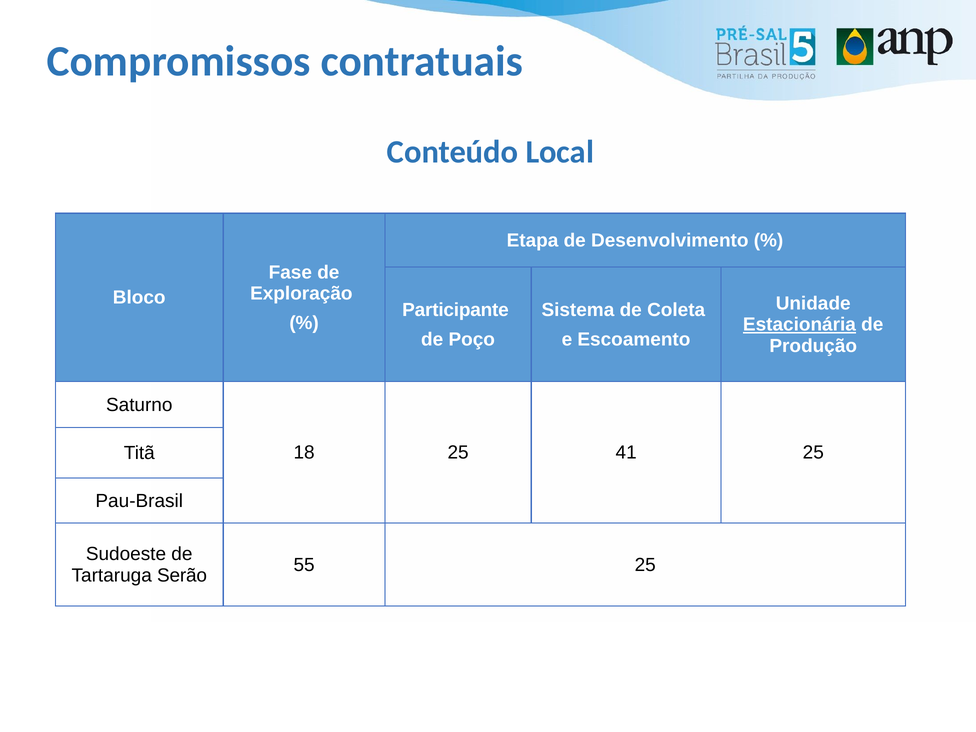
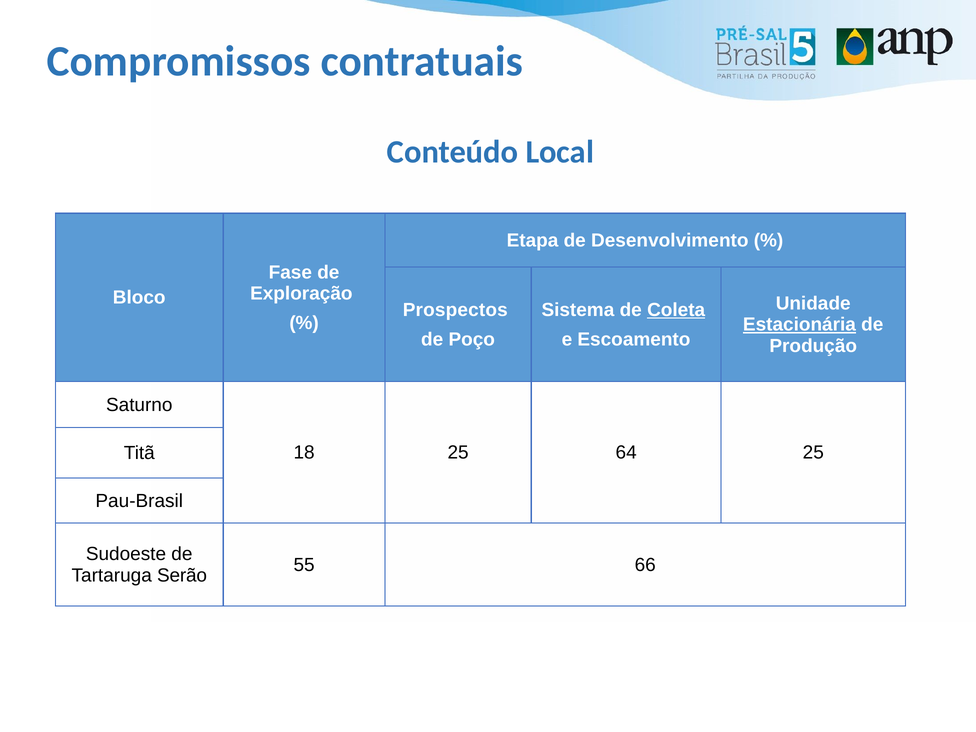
Participante: Participante -> Prospectos
Coleta underline: none -> present
41: 41 -> 64
55 25: 25 -> 66
